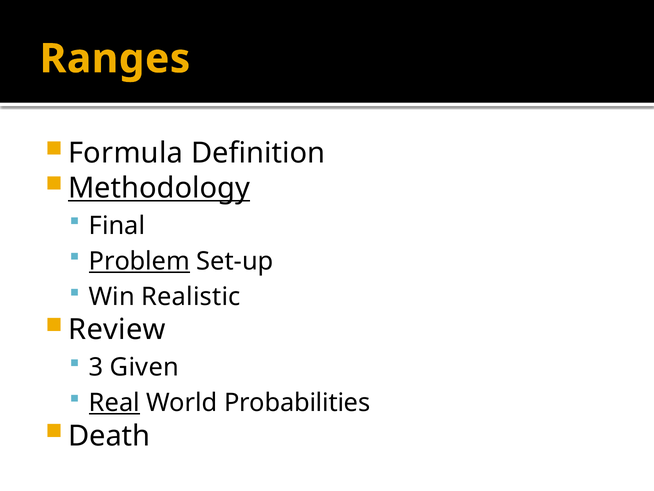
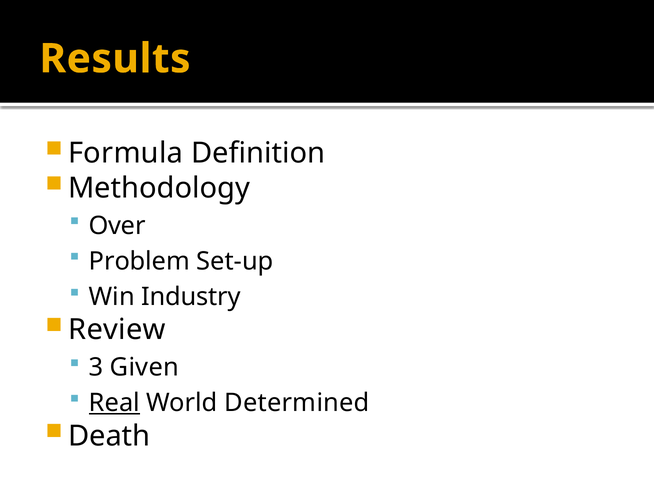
Ranges: Ranges -> Results
Methodology underline: present -> none
Final: Final -> Over
Problem underline: present -> none
Realistic: Realistic -> Industry
Probabilities: Probabilities -> Determined
